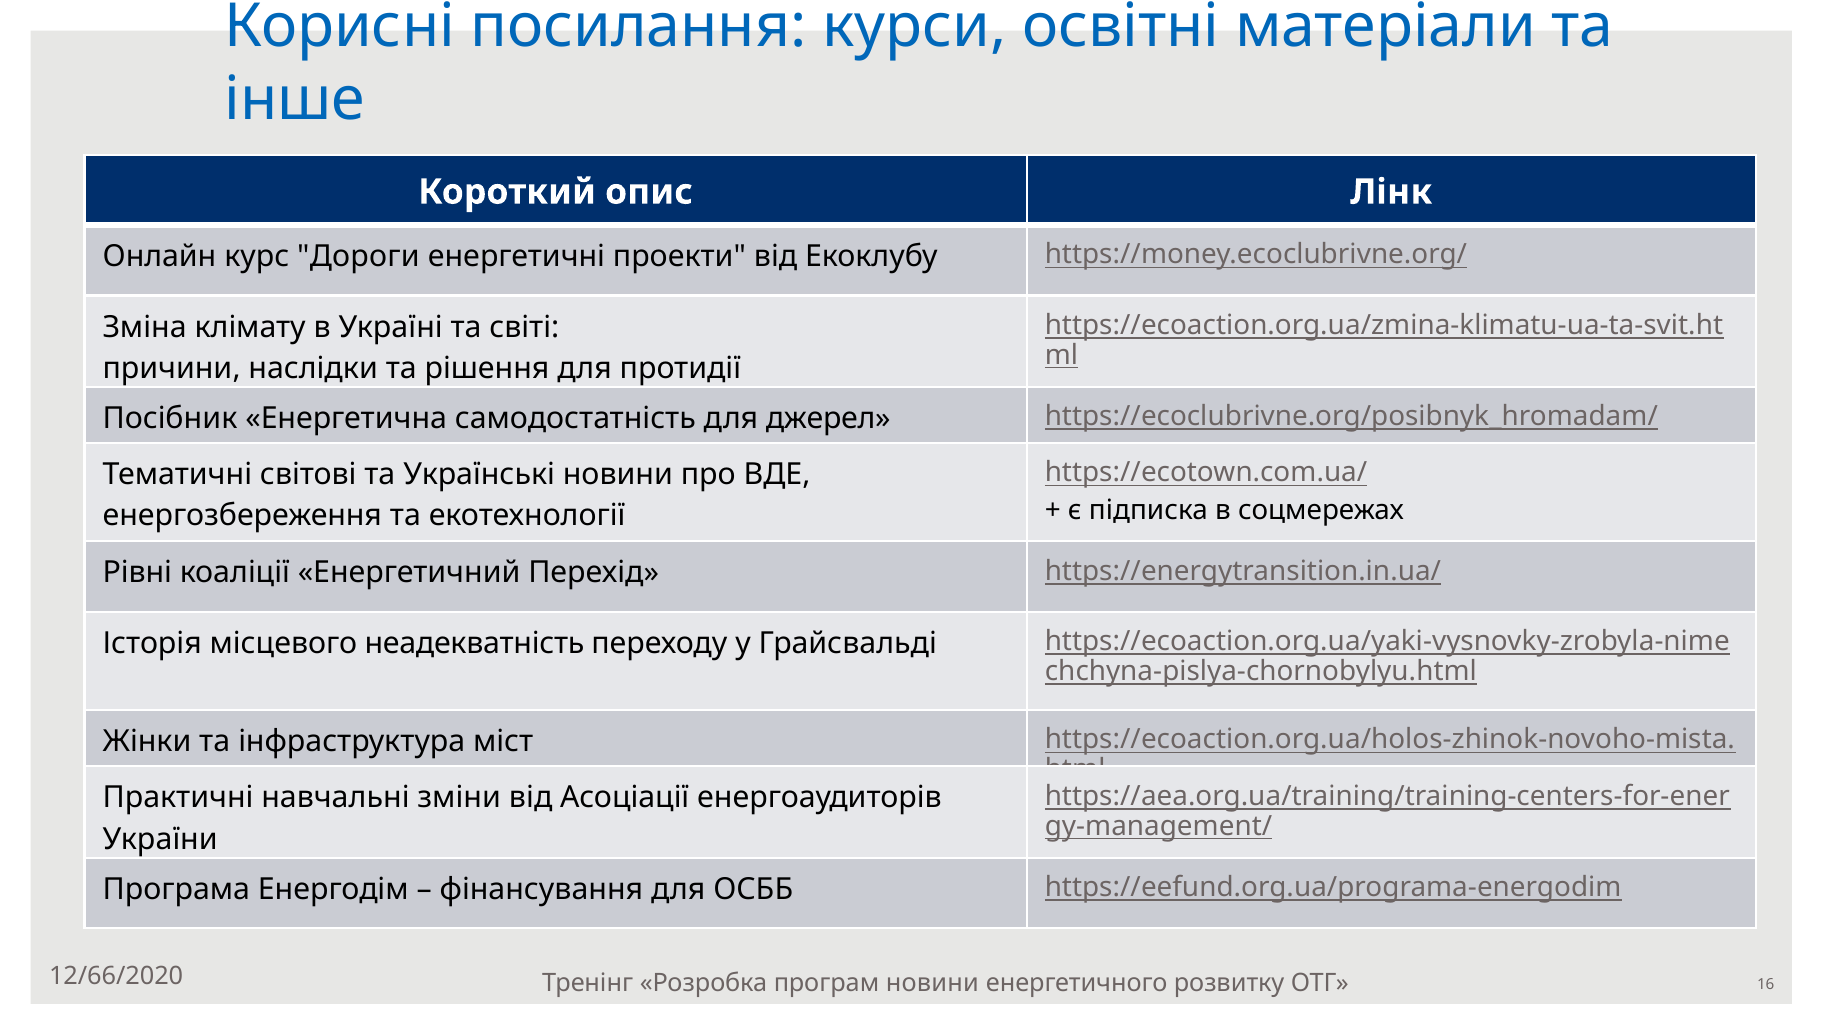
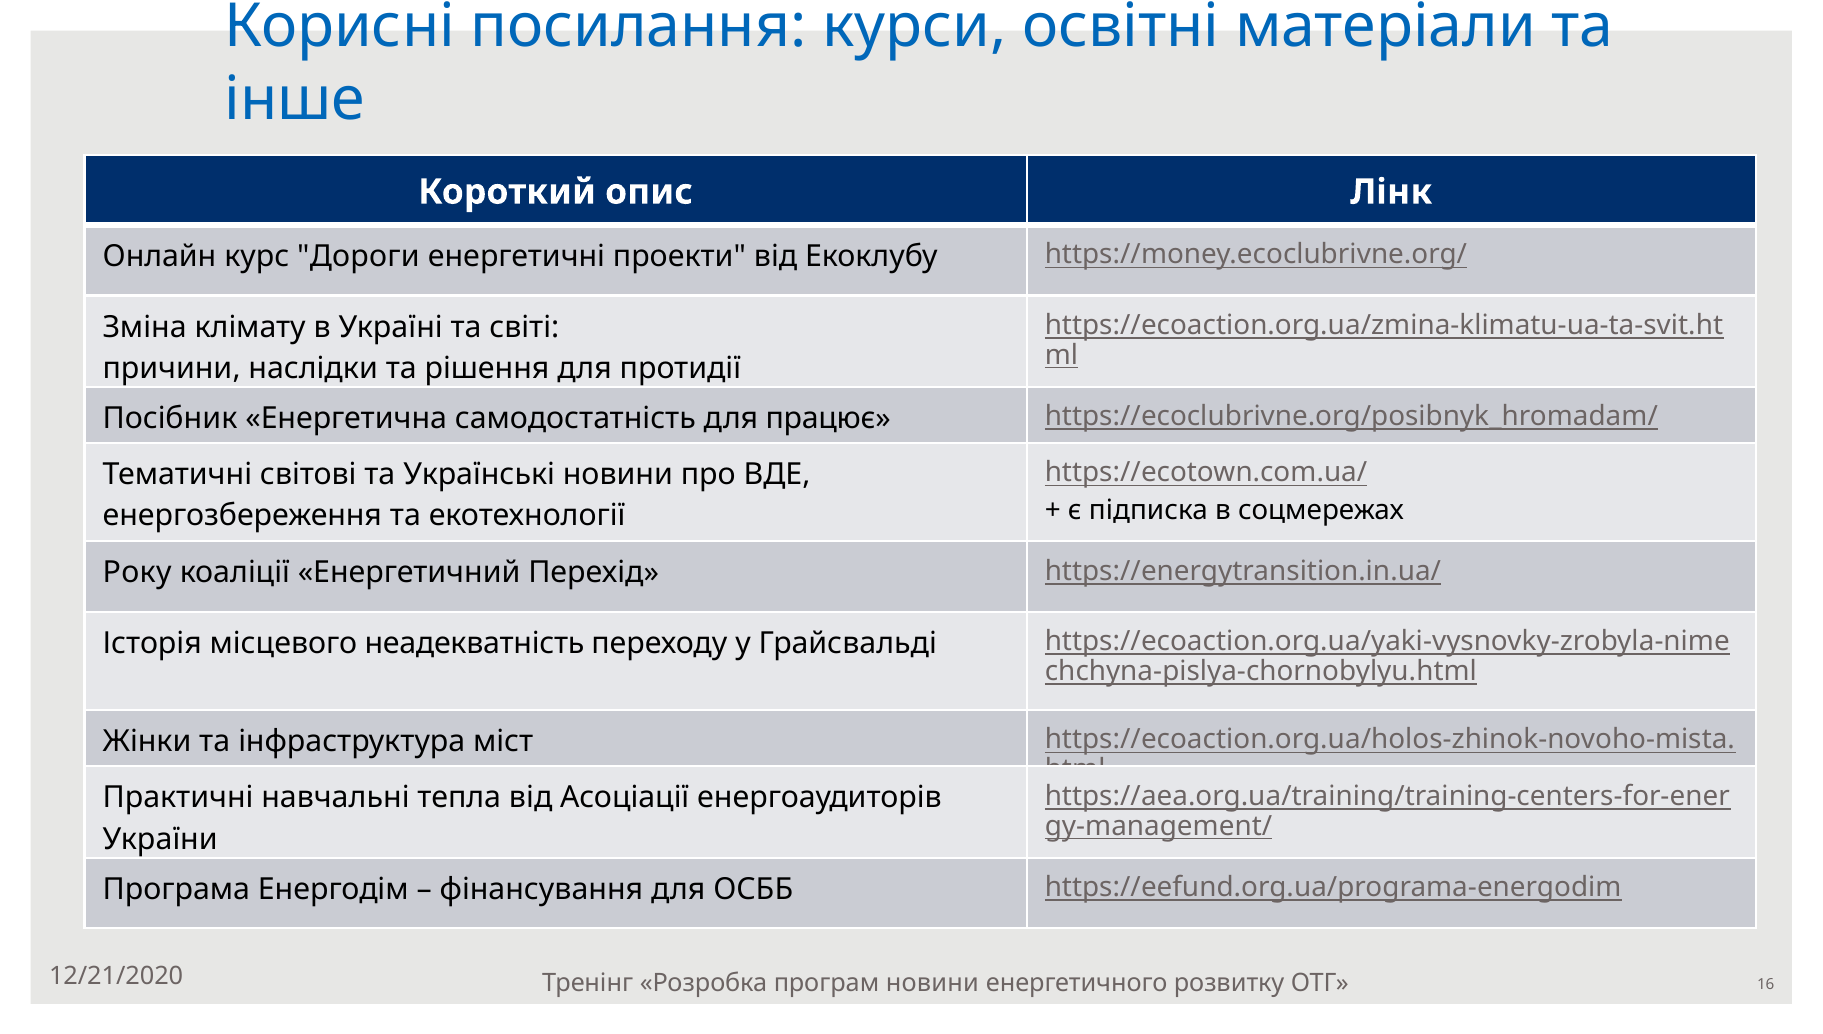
джерел: джерел -> працює
Рівні: Рівні -> Року
зміни: зміни -> тепла
12/66/2020: 12/66/2020 -> 12/21/2020
